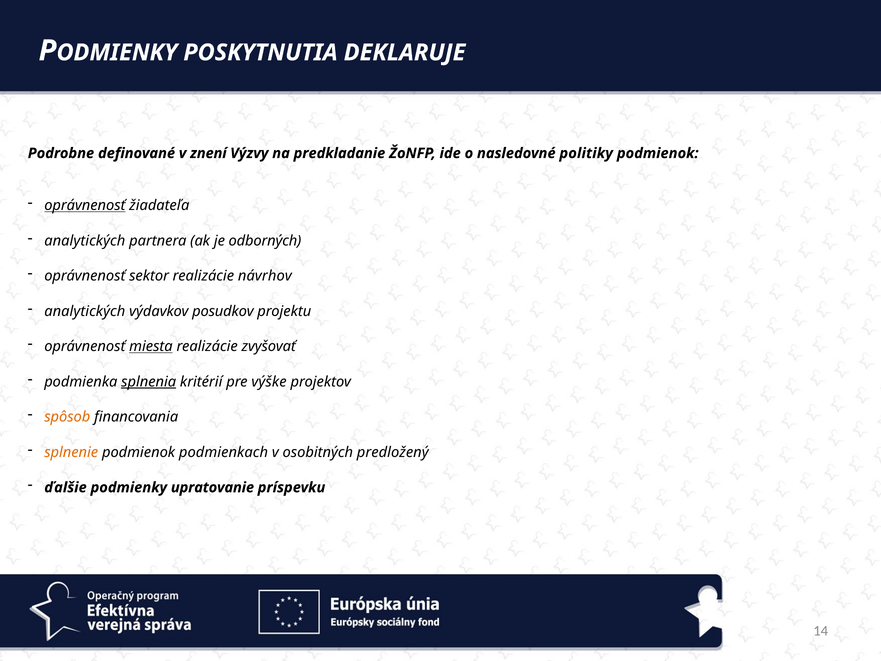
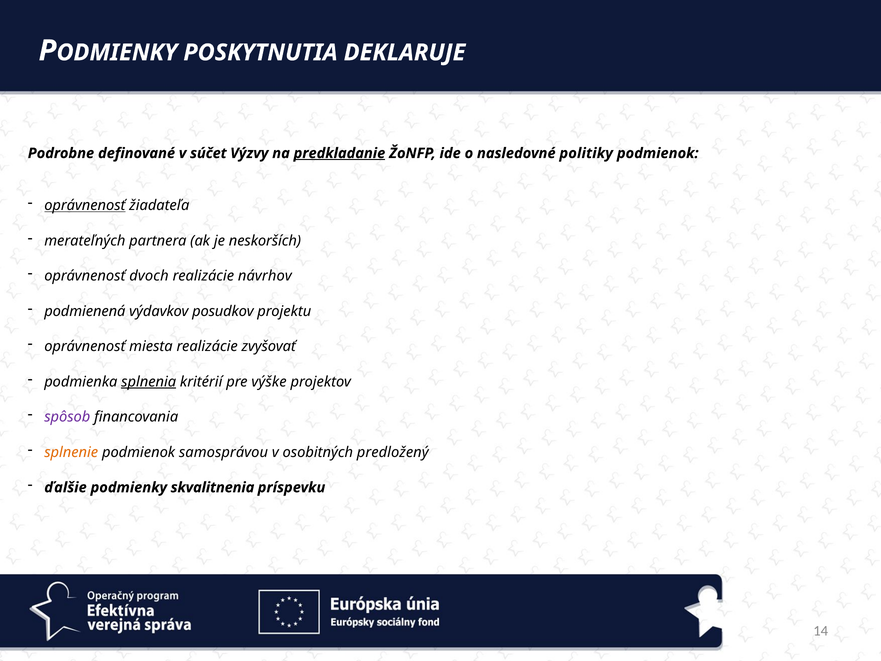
znení: znení -> súčet
predkladanie underline: none -> present
analytických at (85, 241): analytických -> merateľných
odborných: odborných -> neskorších
sektor: sektor -> dvoch
analytických at (85, 311): analytických -> podmienená
miesta underline: present -> none
spôsob colour: orange -> purple
podmienkach: podmienkach -> samosprávou
upratovanie: upratovanie -> skvalitnenia
